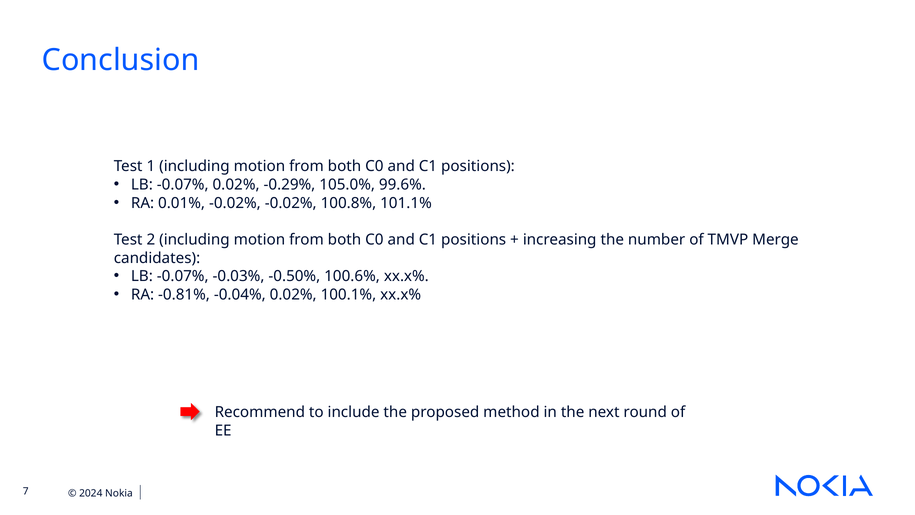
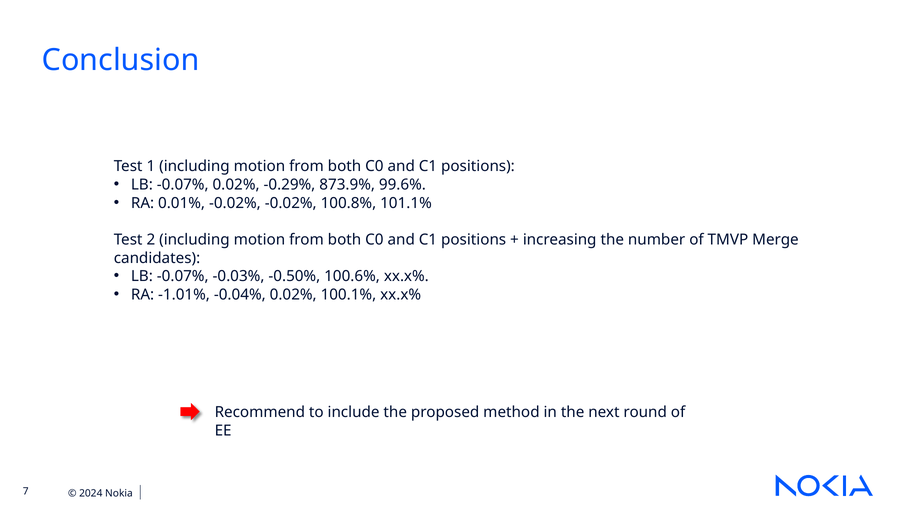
105.0%: 105.0% -> 873.9%
-0.81%: -0.81% -> -1.01%
